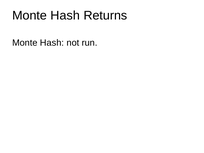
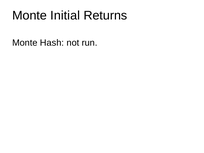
Hash at (65, 15): Hash -> Initial
